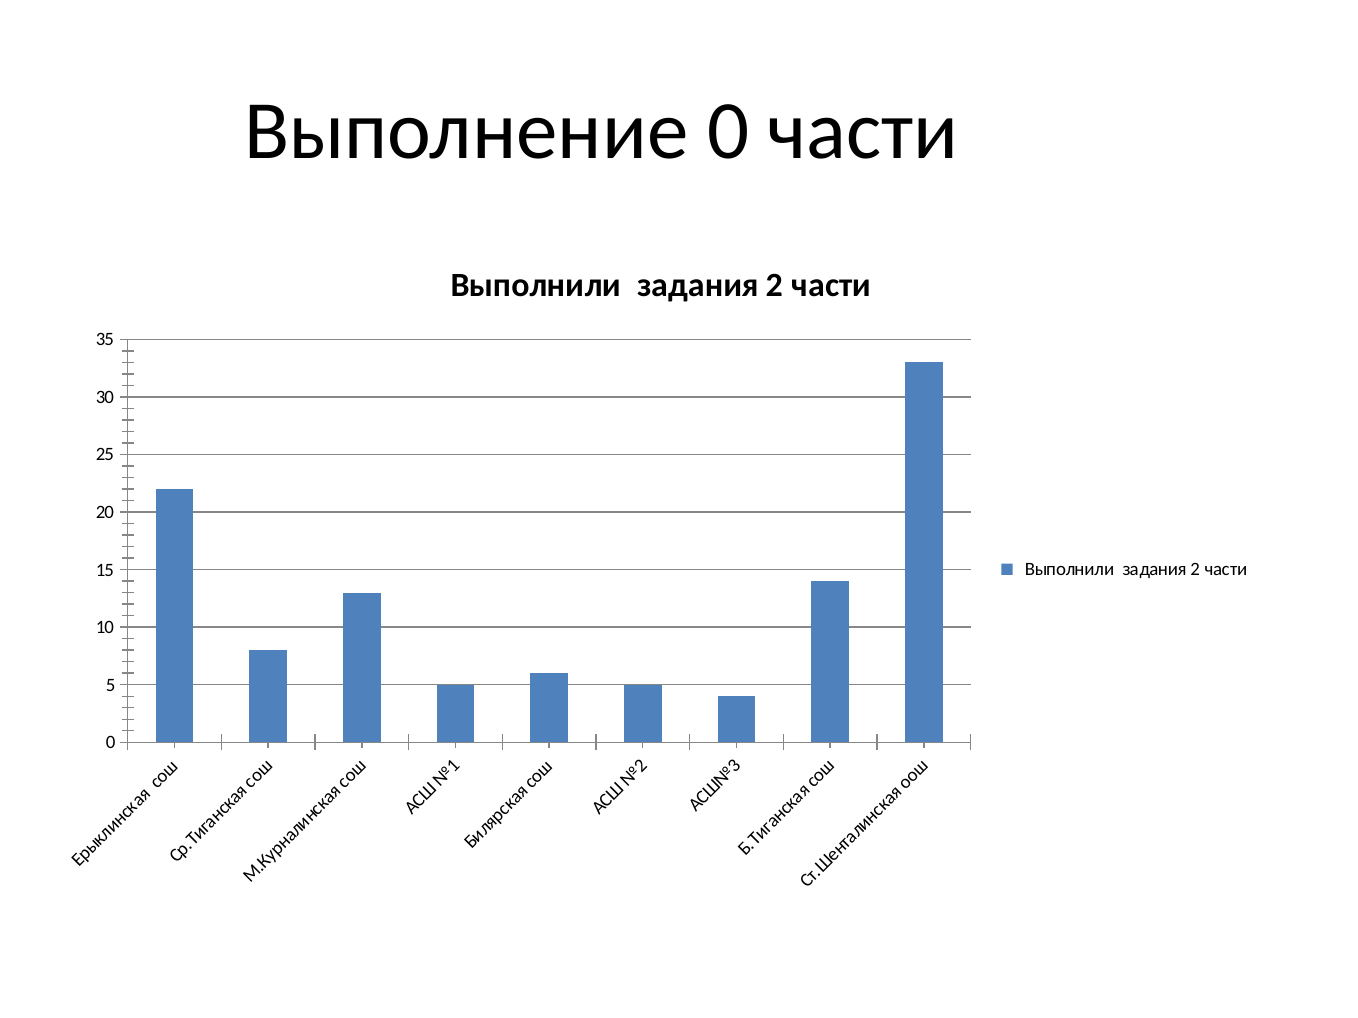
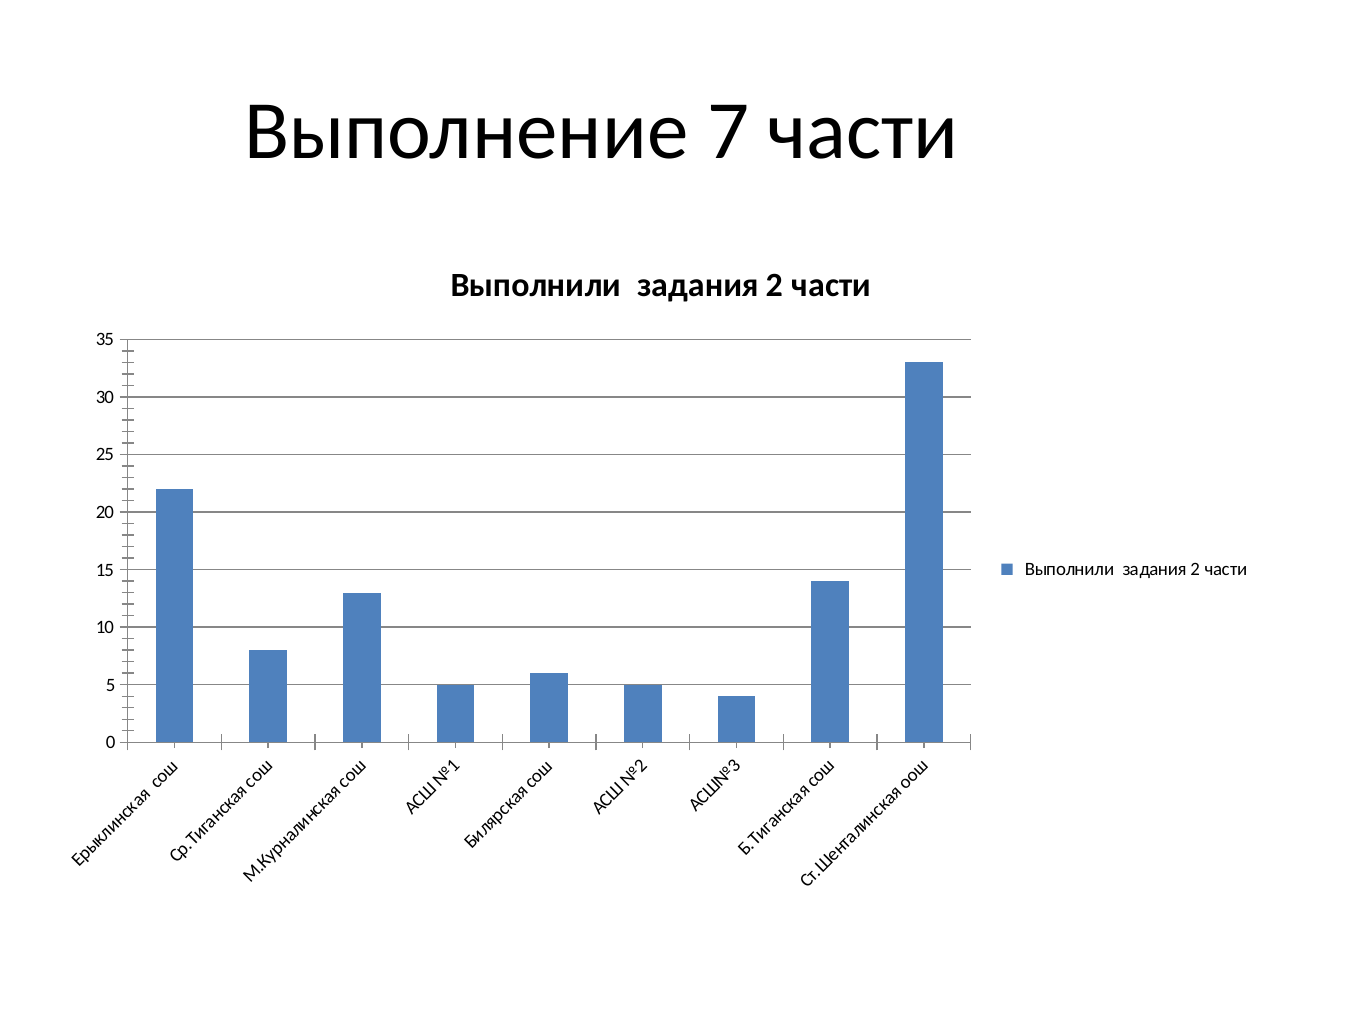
Выполнение 0: 0 -> 7
